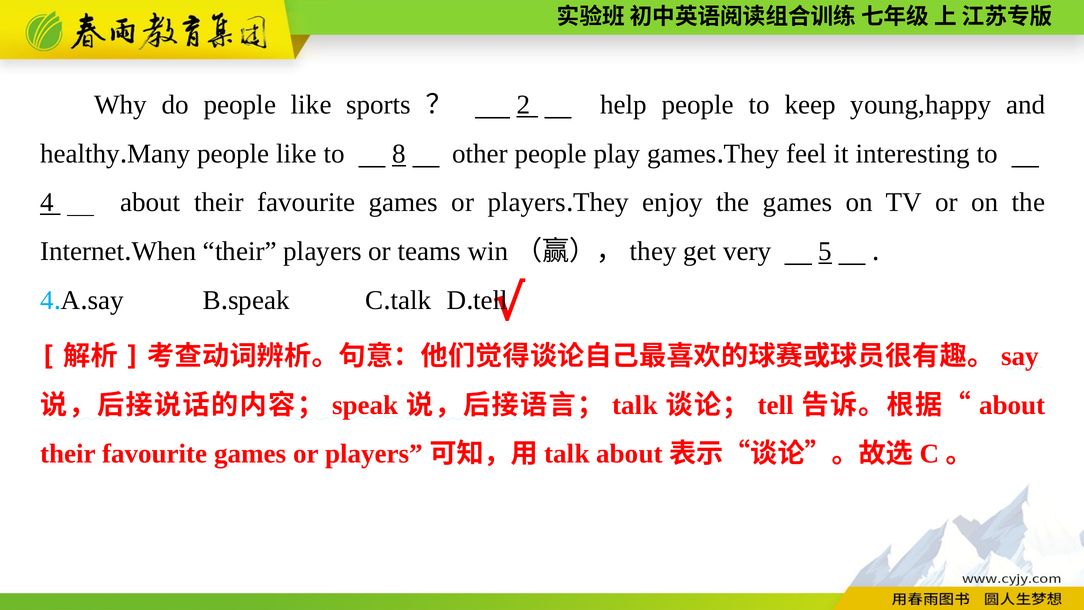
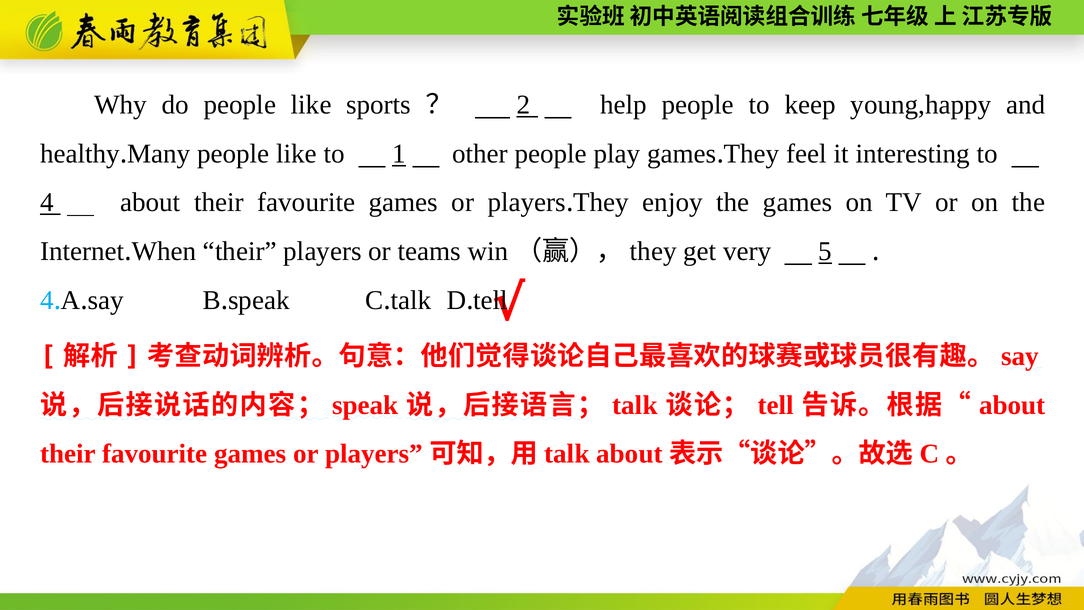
8: 8 -> 1
